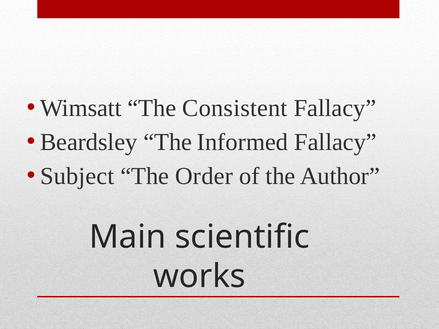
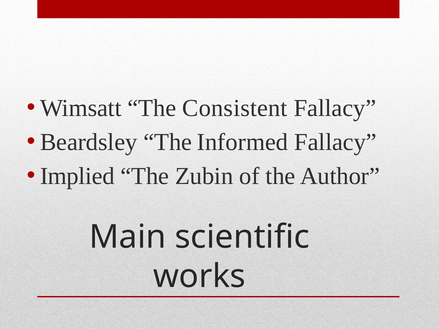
Subject: Subject -> Implied
Order: Order -> Zubin
